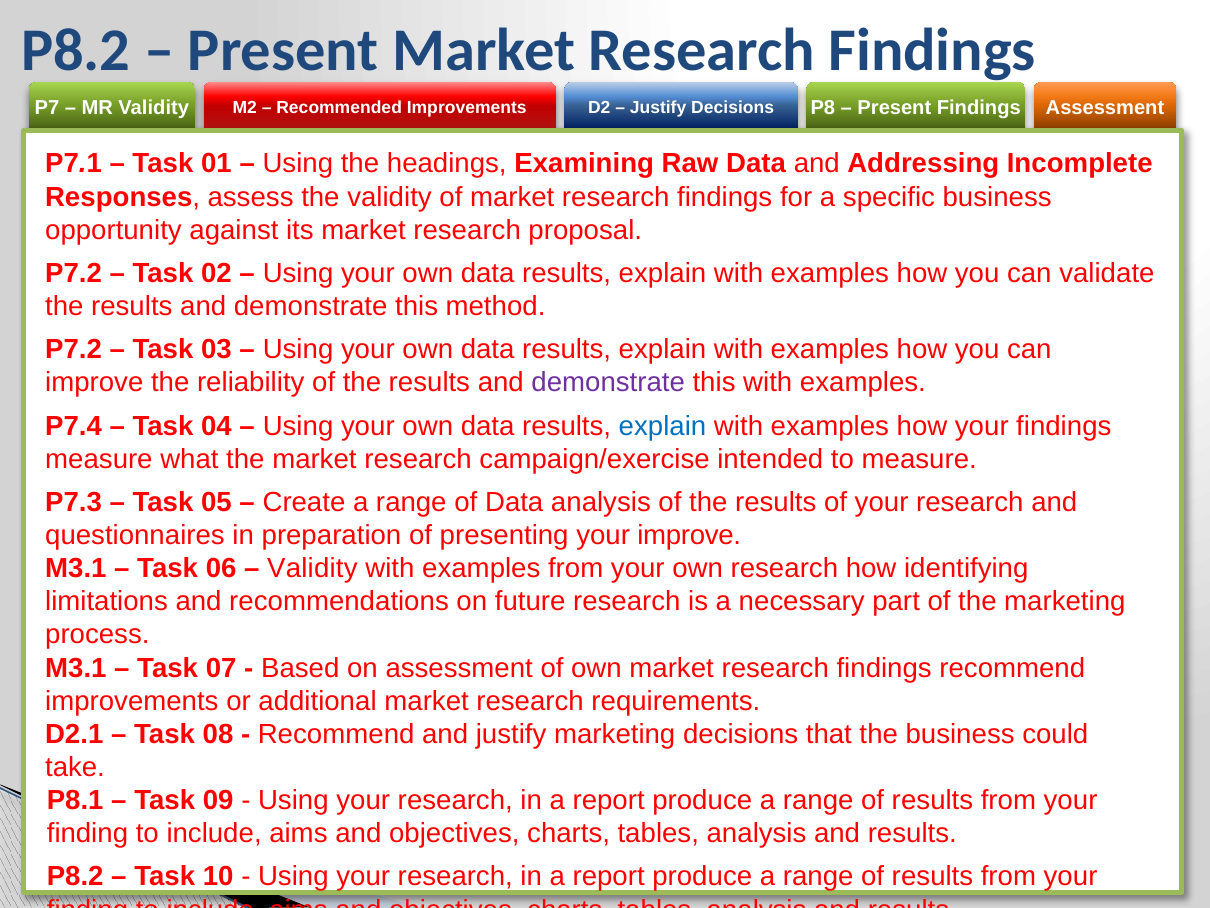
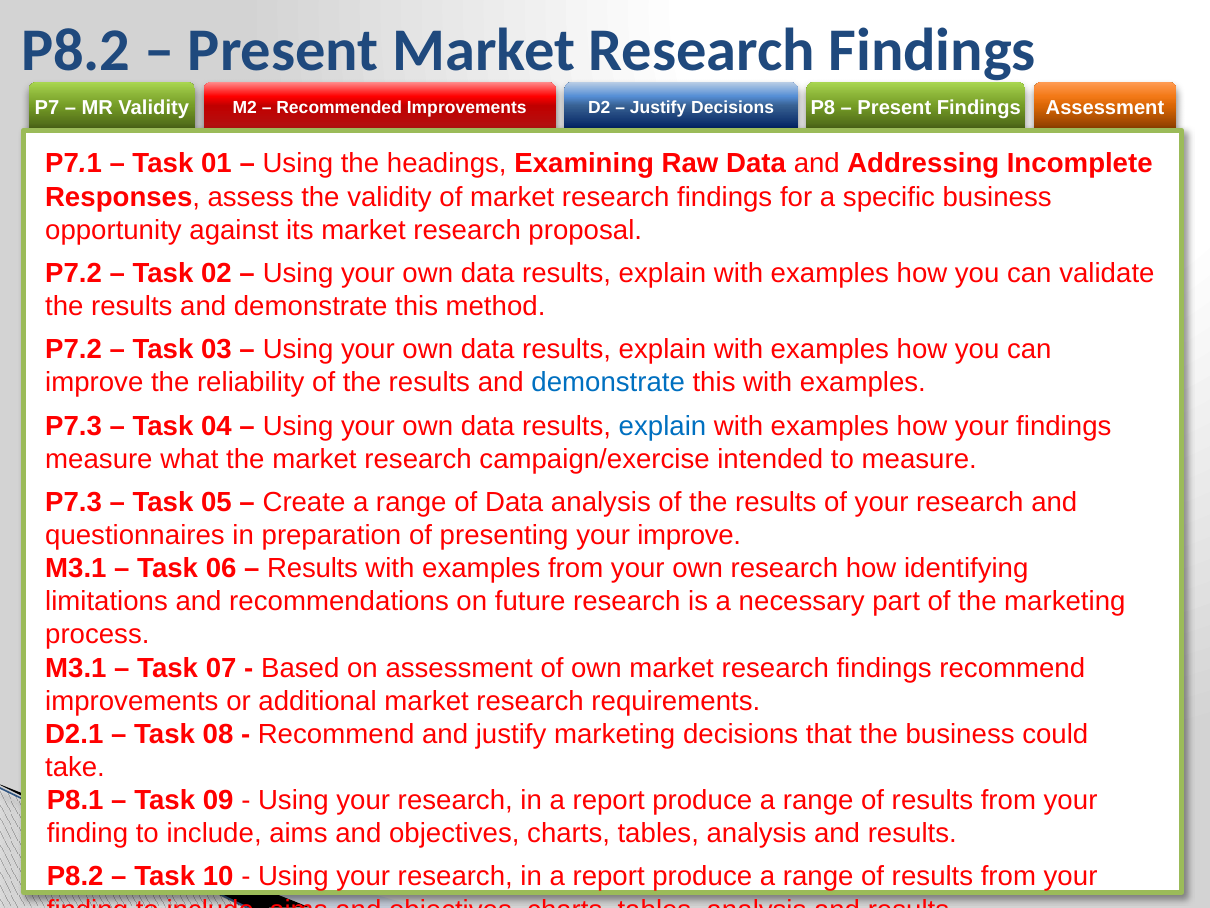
demonstrate at (608, 383) colour: purple -> blue
P7.4 at (74, 426): P7.4 -> P7.3
Validity at (312, 568): Validity -> Results
